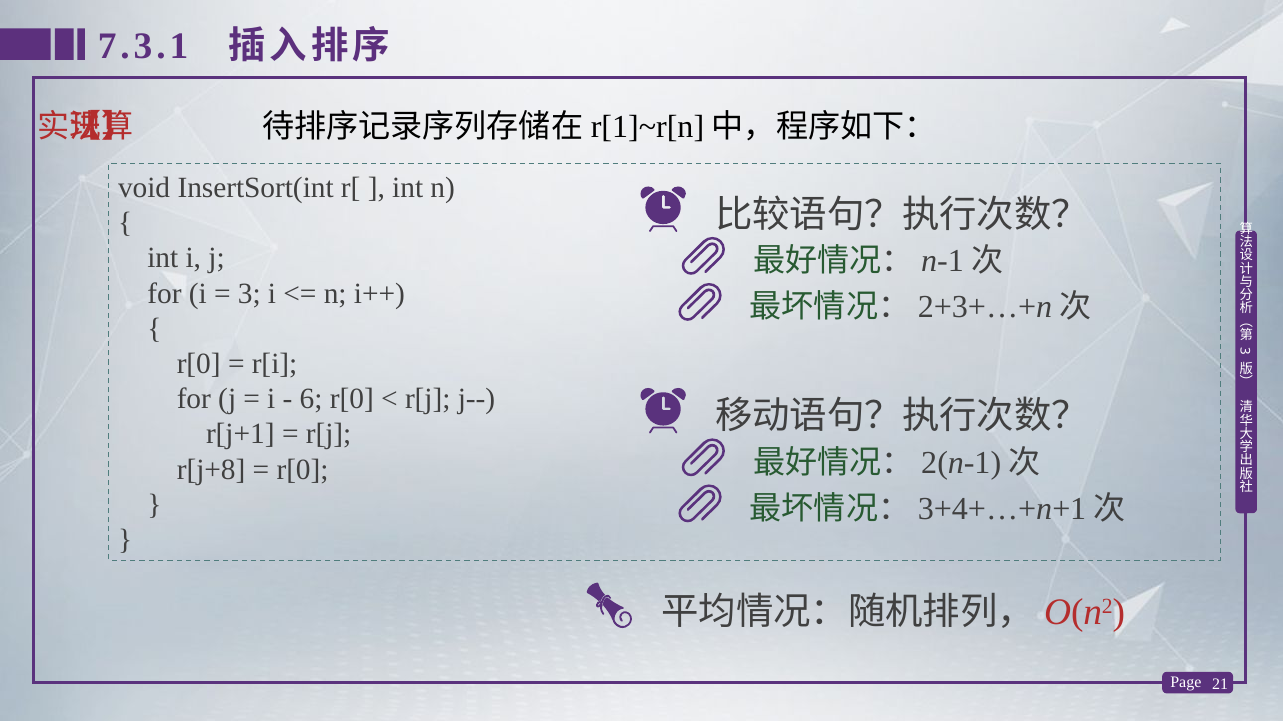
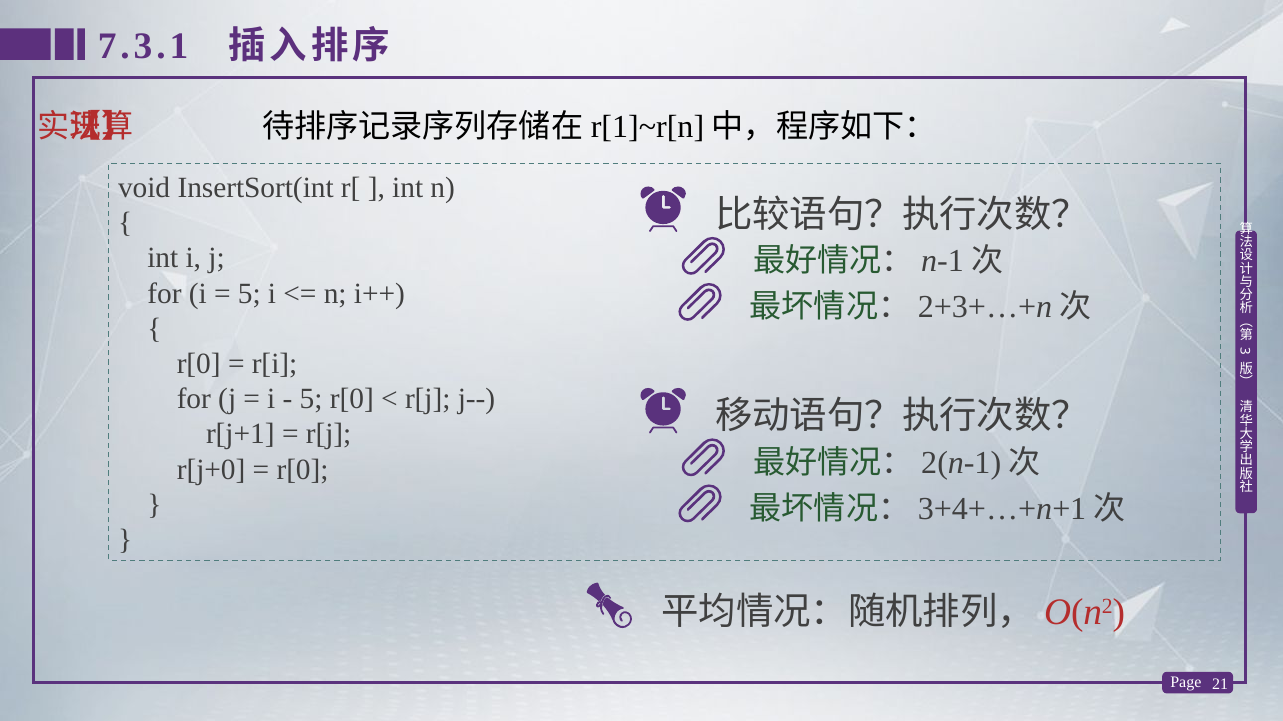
3 at (249, 294): 3 -> 5
6 at (311, 399): 6 -> 5
r[j+8: r[j+8 -> r[j+0
